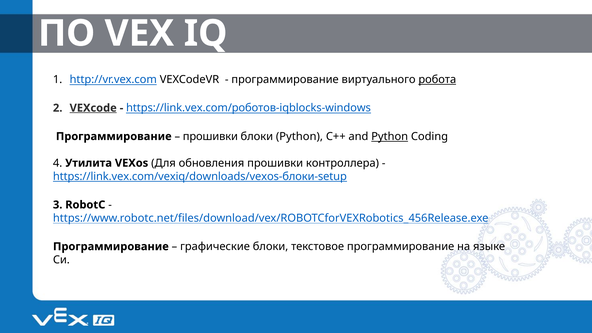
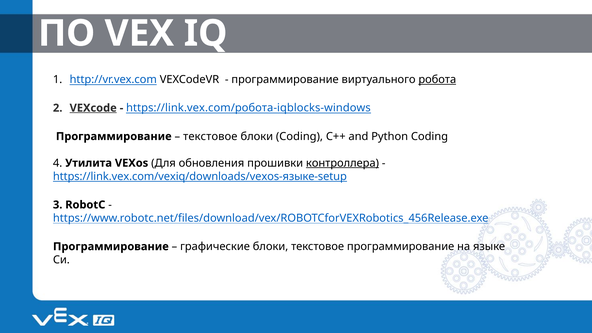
https://link.vex.com/роботов-iqblocks-windows: https://link.vex.com/роботов-iqblocks-windows -> https://link.vex.com/робота-iqblocks-windows
прошивки at (210, 136): прошивки -> текстовое
блоки Python: Python -> Coding
Python at (390, 136) underline: present -> none
контроллера underline: none -> present
https://link.vex.com/vexiq/downloads/vexos-блоки-setup: https://link.vex.com/vexiq/downloads/vexos-блоки-setup -> https://link.vex.com/vexiq/downloads/vexos-языке-setup
